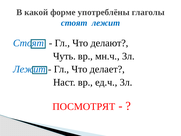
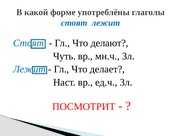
ПОСМОТРЯТ: ПОСМОТРЯТ -> ПОСМОТРИТ
